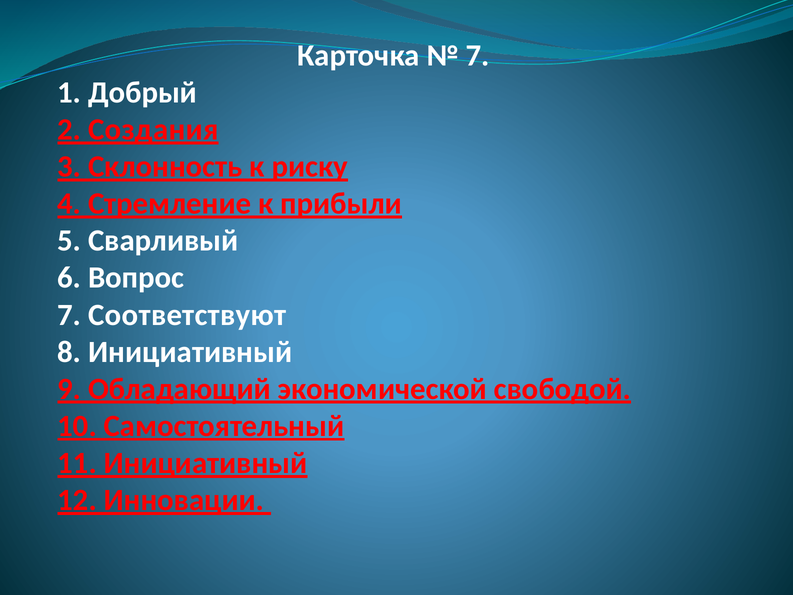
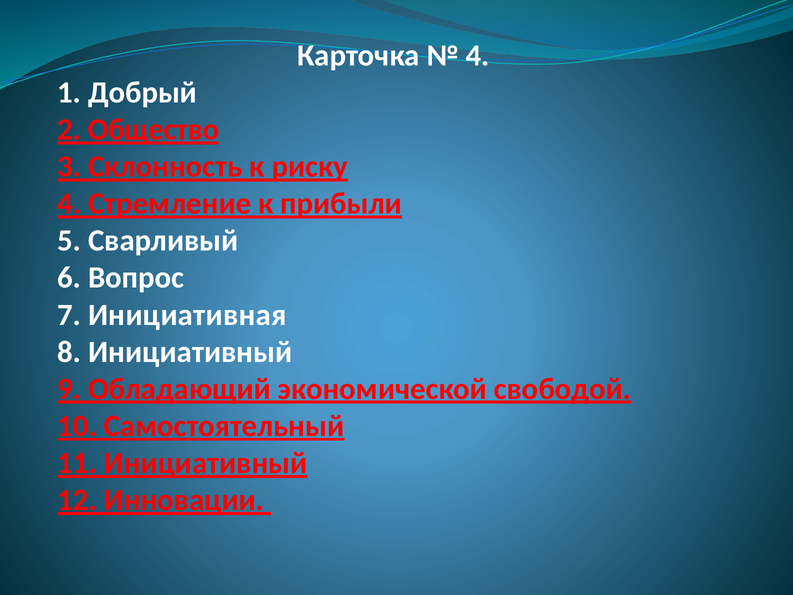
7 at (478, 56): 7 -> 4
Создания: Создания -> Общество
Соответствуют: Соответствуют -> Инициативная
